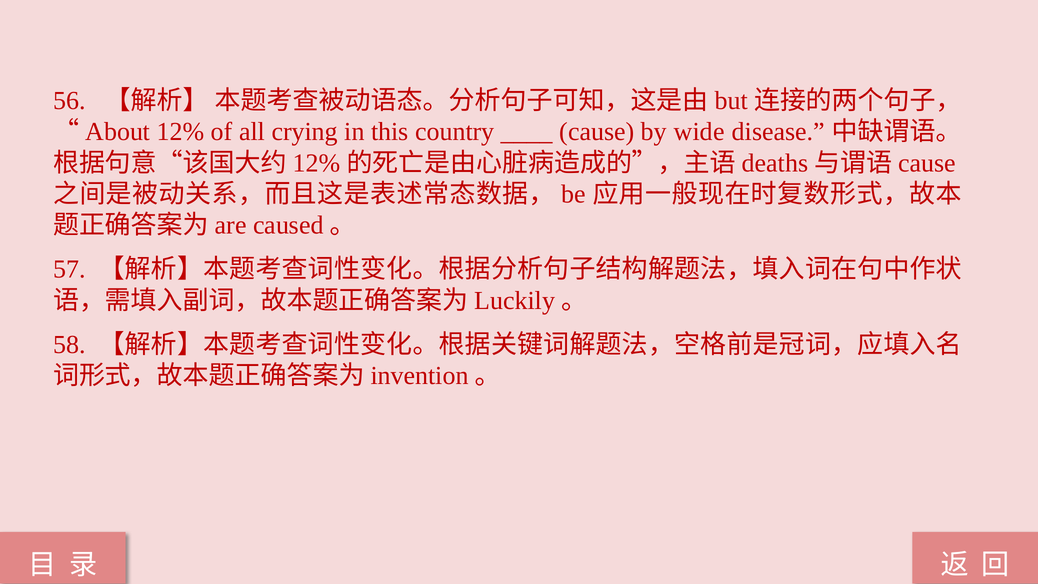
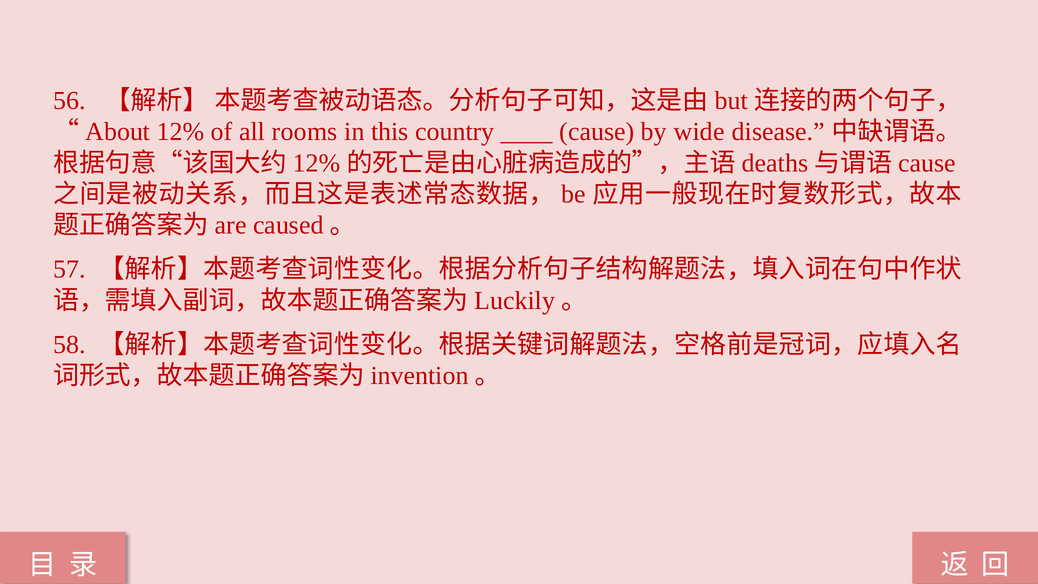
crying: crying -> rooms
